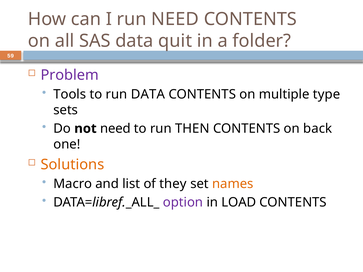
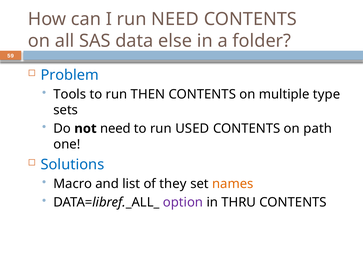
quit: quit -> else
Problem colour: purple -> blue
run DATA: DATA -> THEN
THEN: THEN -> USED
back: back -> path
Solutions colour: orange -> blue
LOAD: LOAD -> THRU
